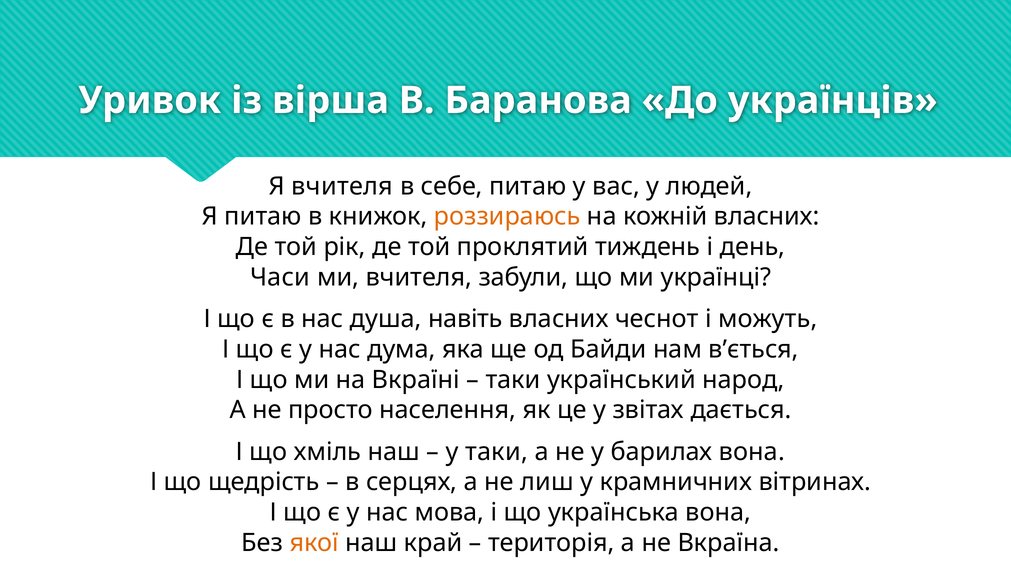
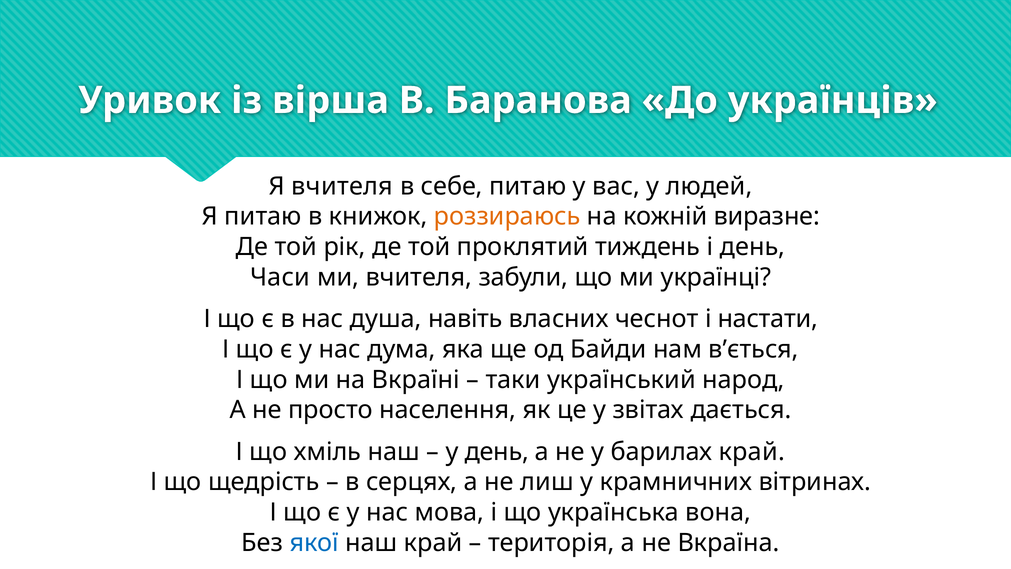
кожній власних: власних -> виразне
можуть: можуть -> настати
у таки: таки -> день
барилах вона: вона -> край
якої colour: orange -> blue
